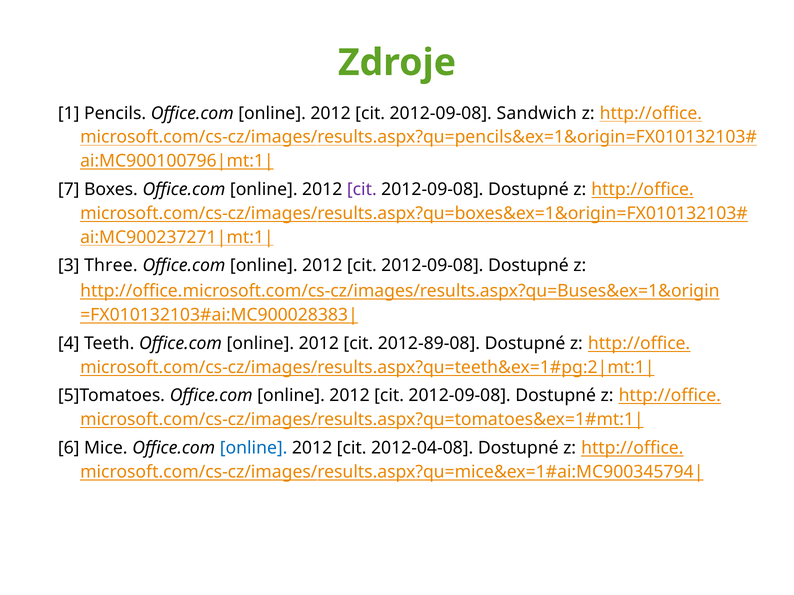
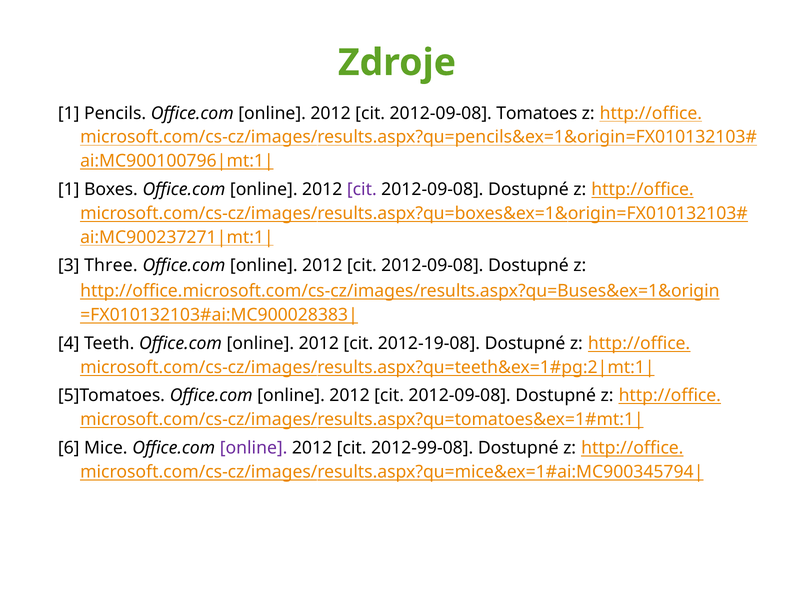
Sandwich: Sandwich -> Tomatoes
7 at (69, 190): 7 -> 1
2012-89-08: 2012-89-08 -> 2012-19-08
online at (254, 448) colour: blue -> purple
2012-04-08: 2012-04-08 -> 2012-99-08
